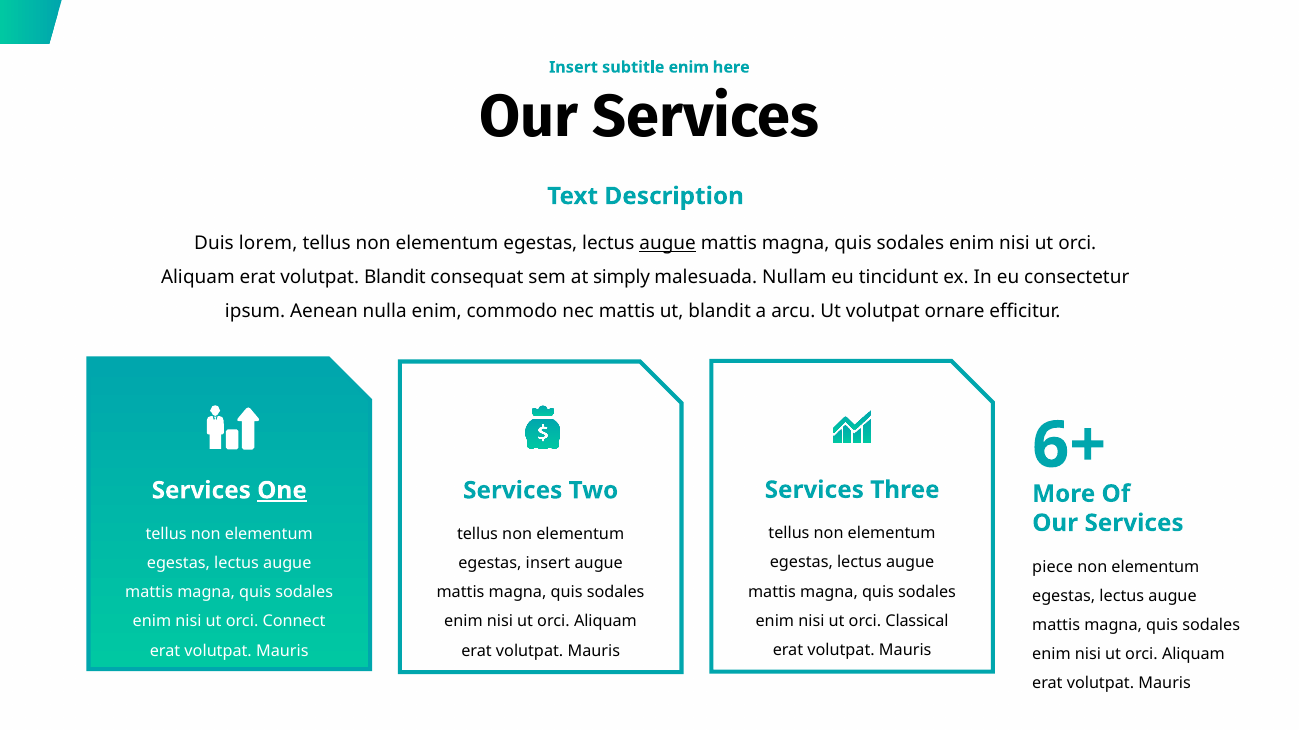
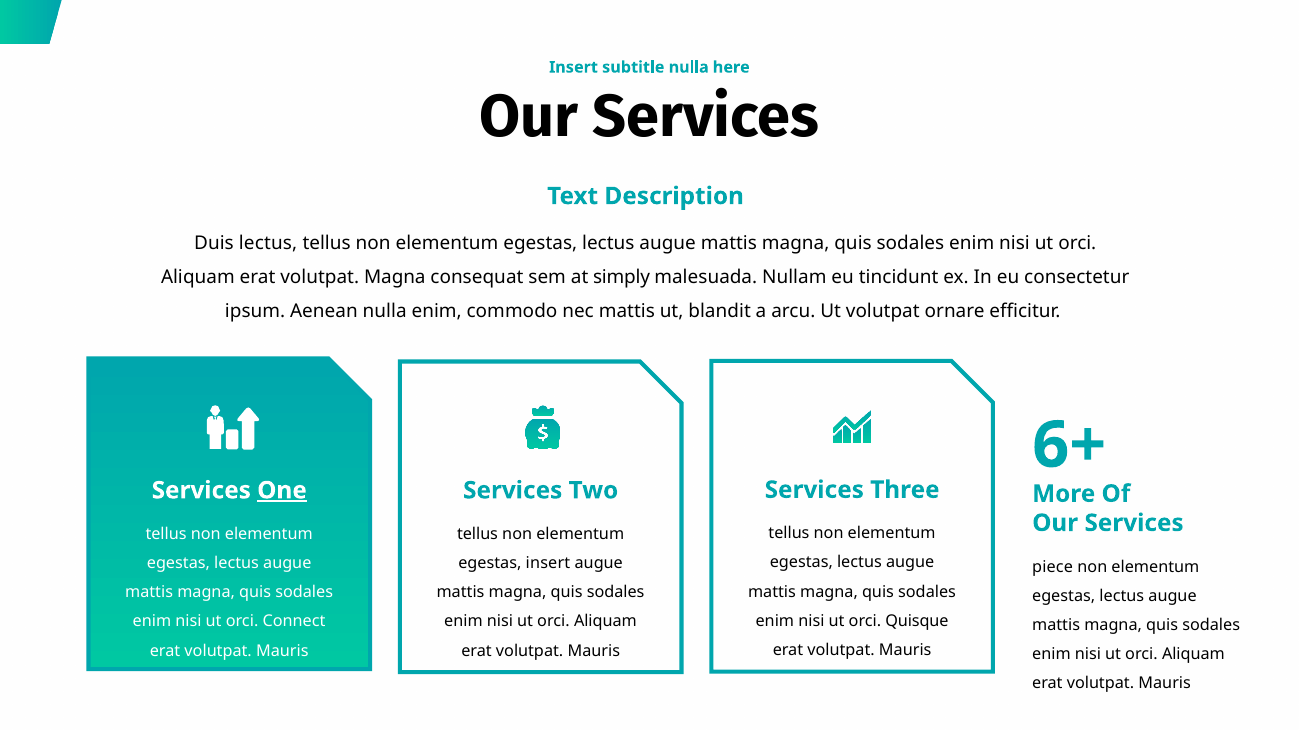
subtitle enim: enim -> nulla
Duis lorem: lorem -> lectus
augue at (668, 243) underline: present -> none
volutpat Blandit: Blandit -> Magna
Classical: Classical -> Quisque
